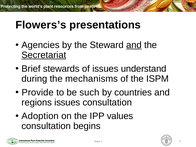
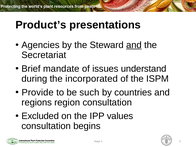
Flowers’s: Flowers’s -> Product’s
Secretariat underline: present -> none
stewards: stewards -> mandate
mechanisms: mechanisms -> incorporated
regions issues: issues -> region
Adoption: Adoption -> Excluded
